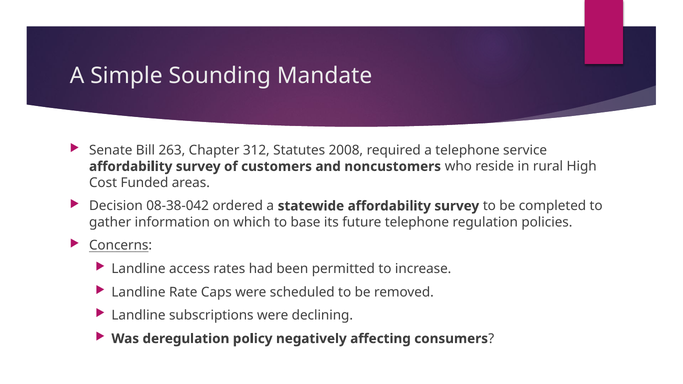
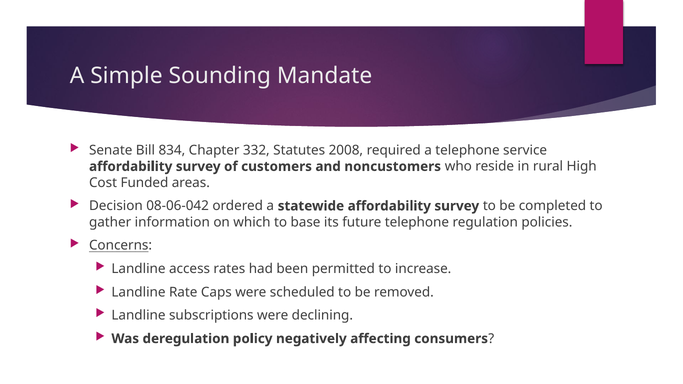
263: 263 -> 834
312: 312 -> 332
08-38-042: 08-38-042 -> 08-06-042
